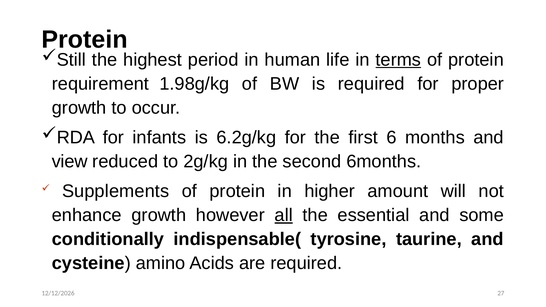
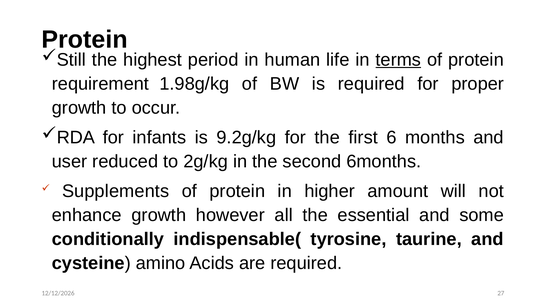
6.2g/kg: 6.2g/kg -> 9.2g/kg
view: view -> user
all underline: present -> none
